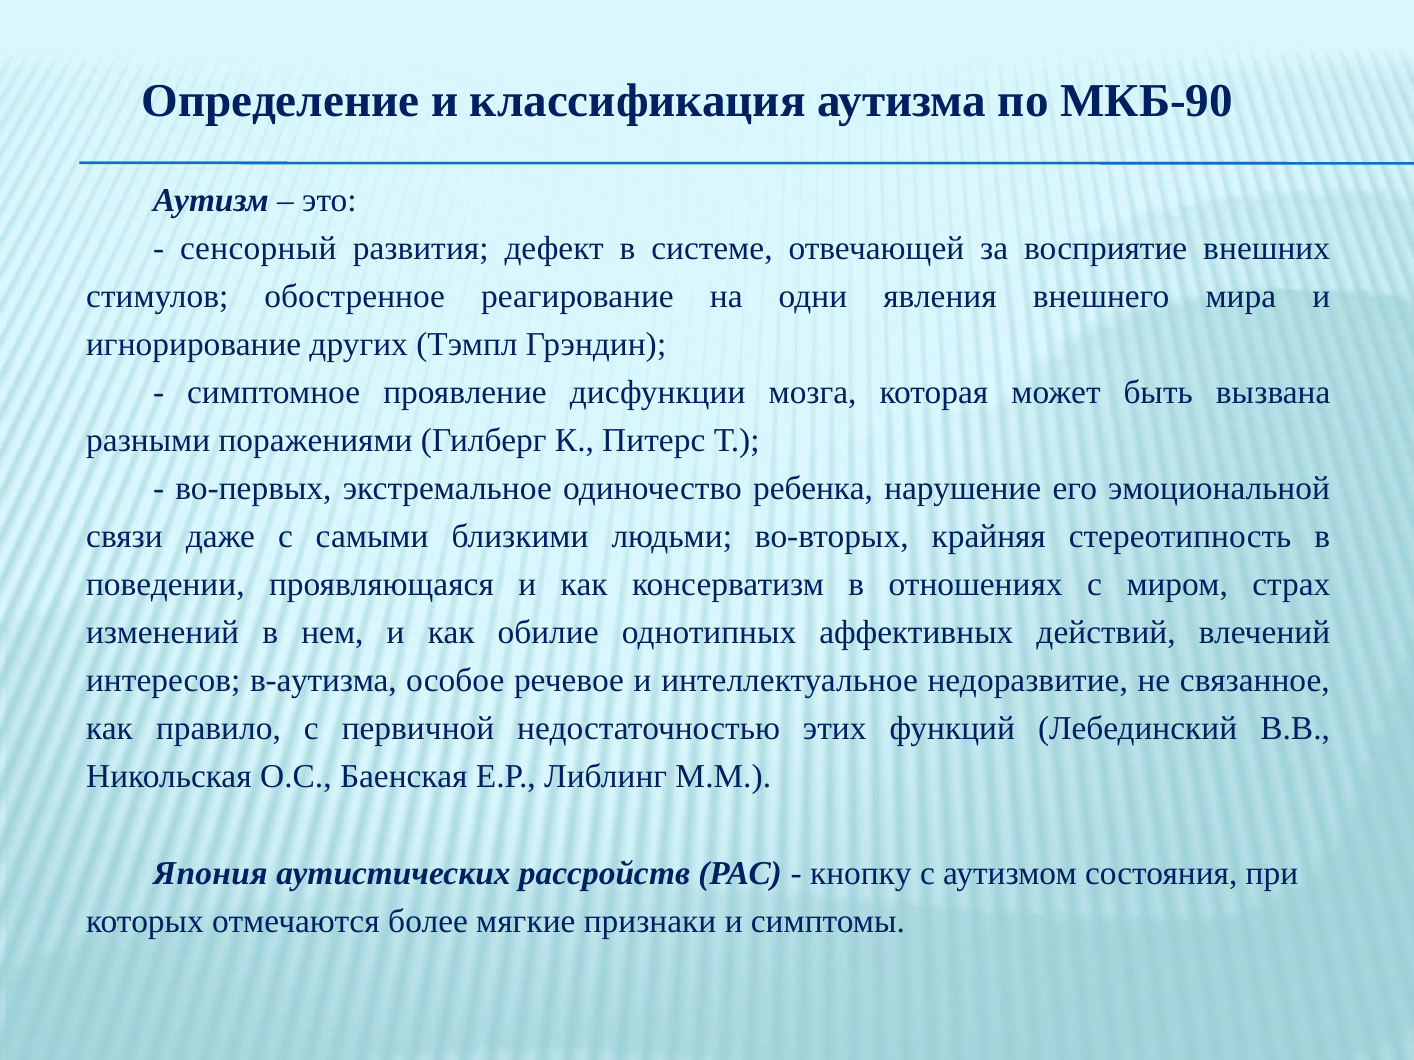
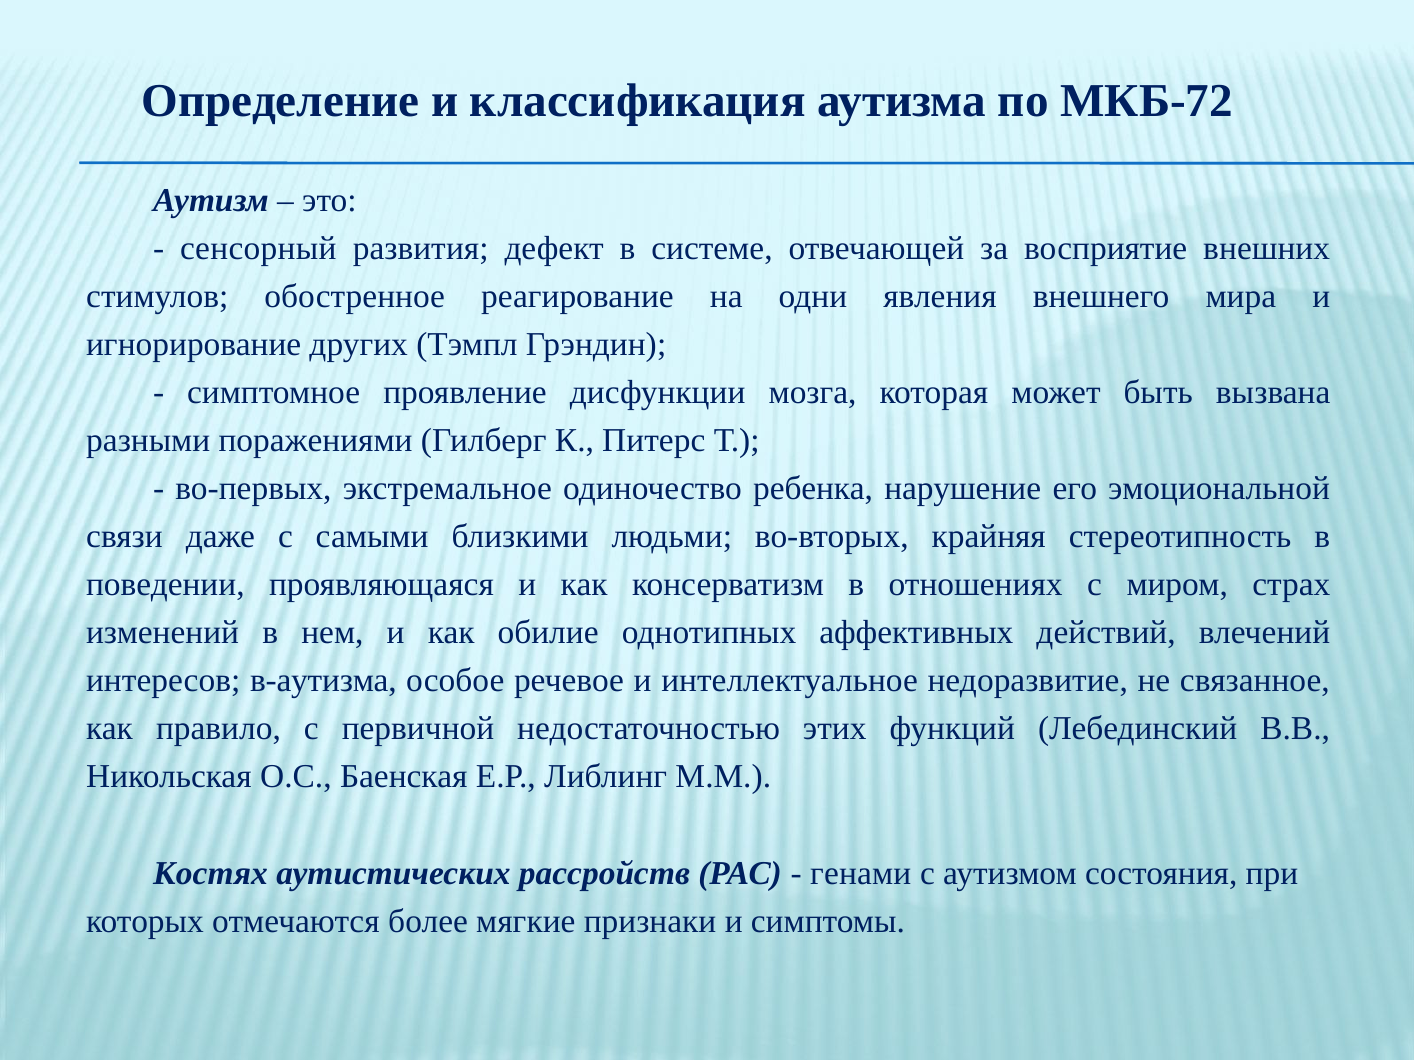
МКБ-90: МКБ-90 -> МКБ-72
Япония: Япония -> Костях
кнопку: кнопку -> генами
